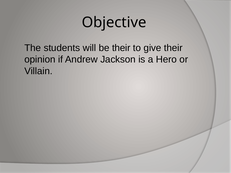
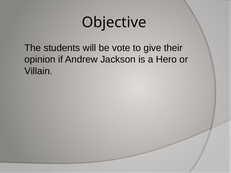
be their: their -> vote
